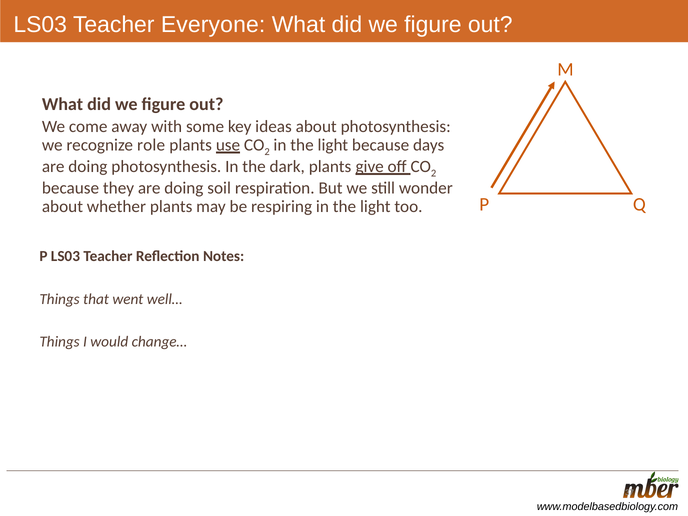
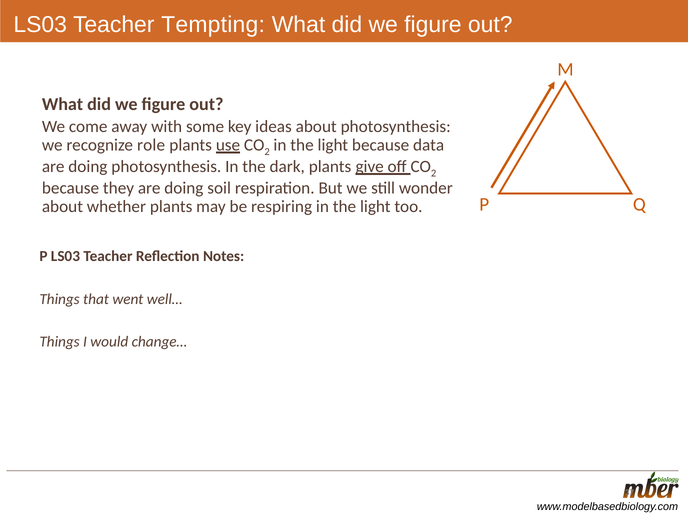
Everyone: Everyone -> Tempting
days: days -> data
